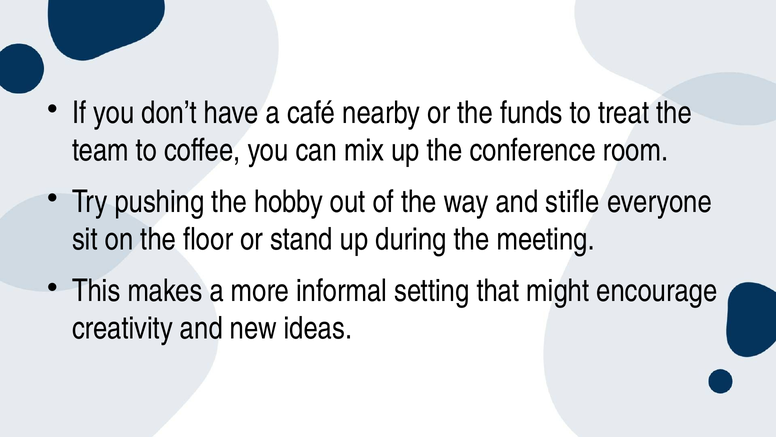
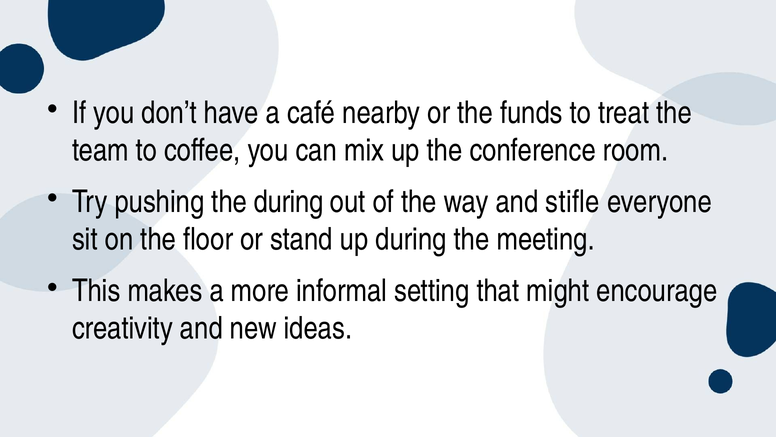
the hobby: hobby -> during
